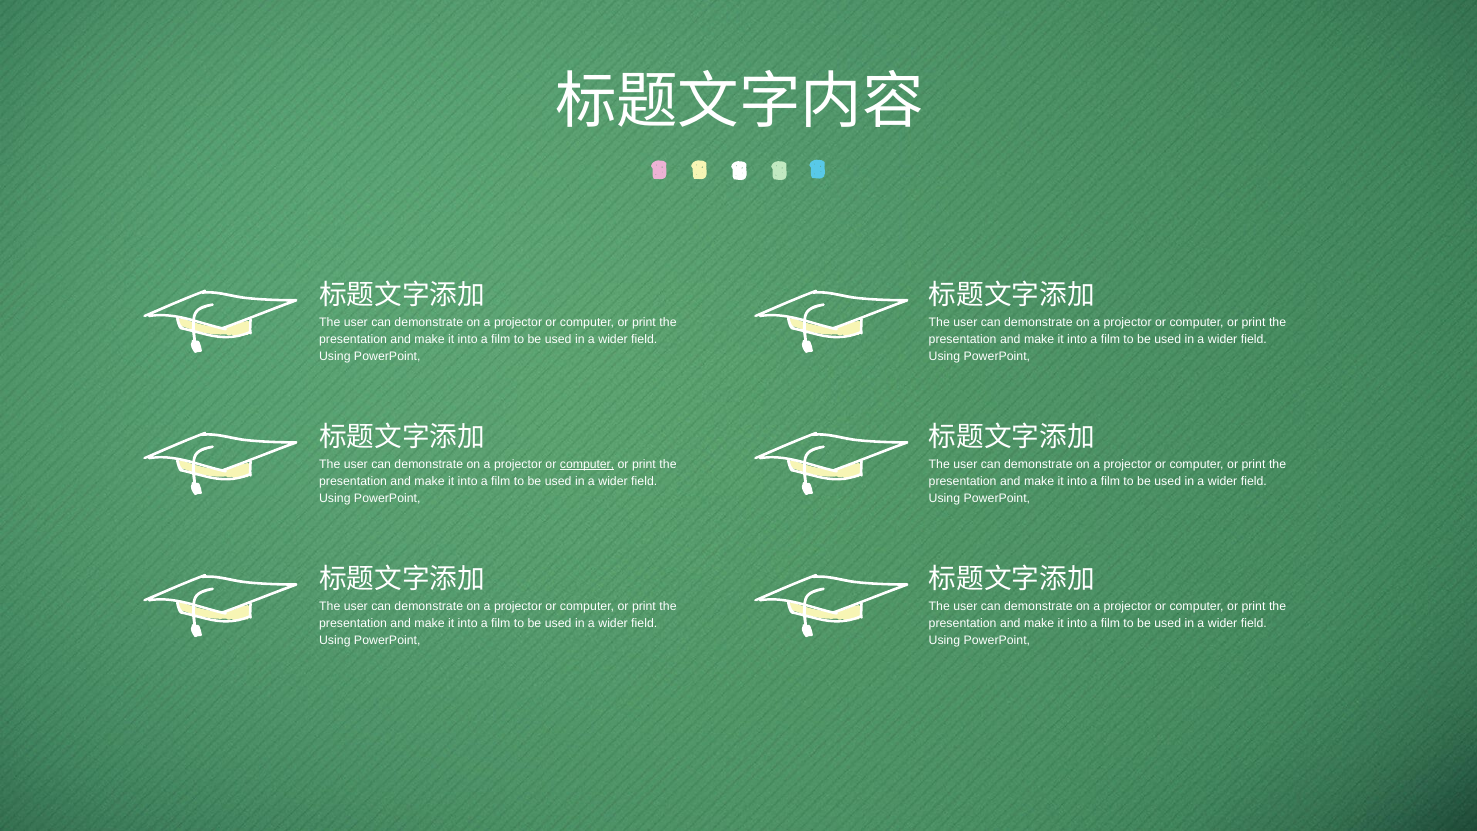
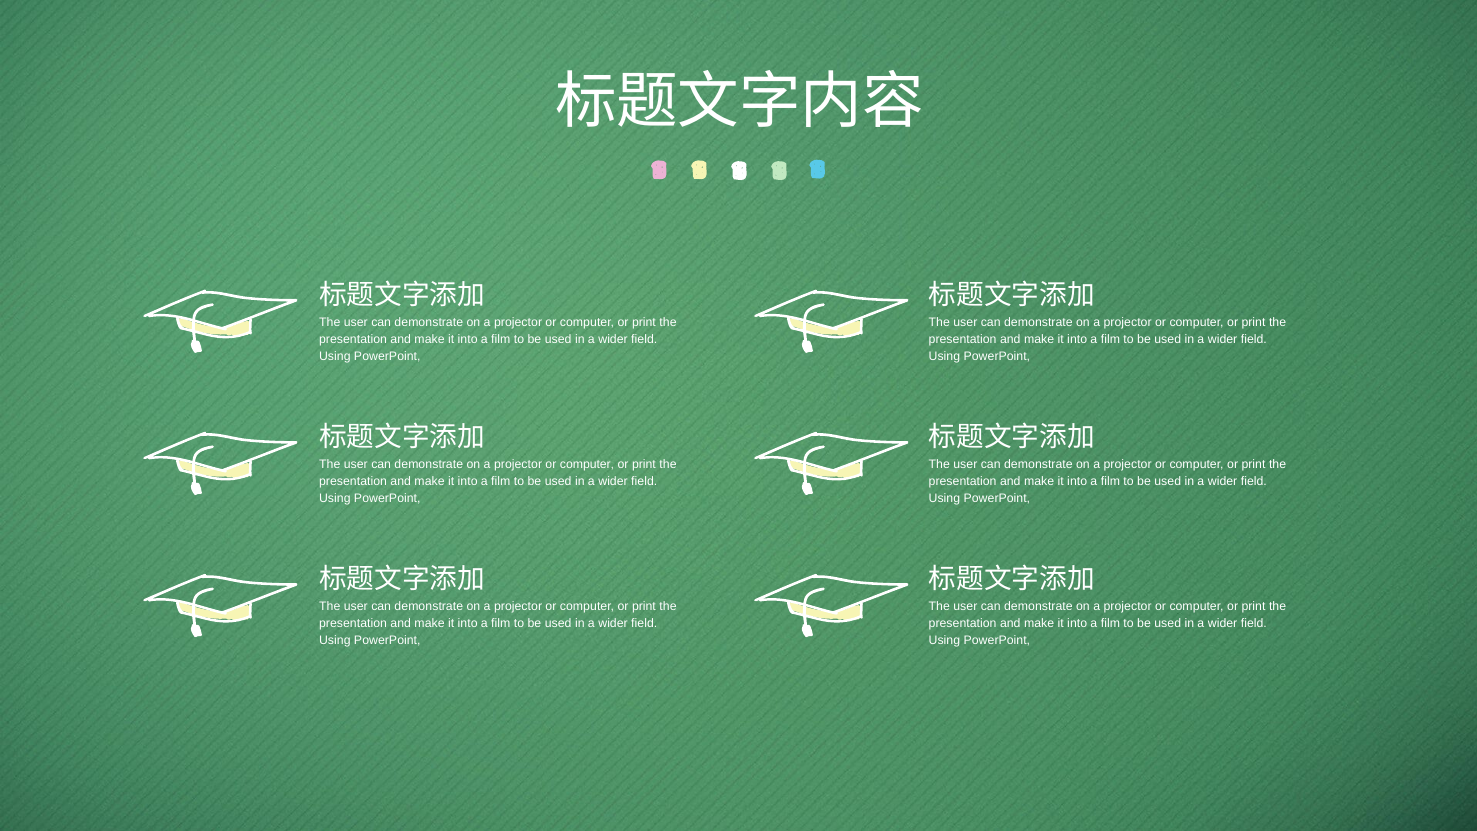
computer at (587, 464) underline: present -> none
